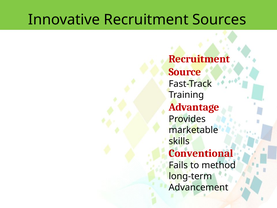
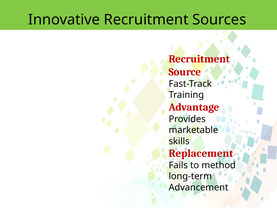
Conventional: Conventional -> Replacement
